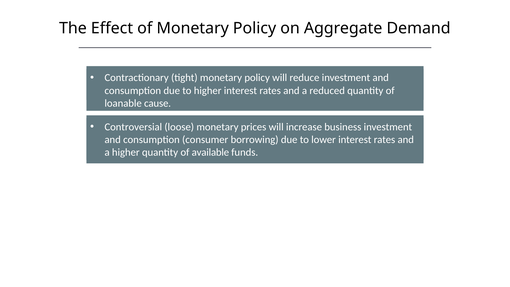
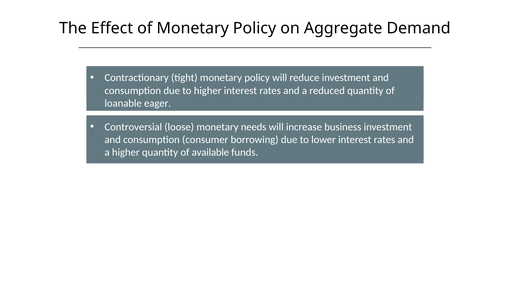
cause: cause -> eager
prices: prices -> needs
